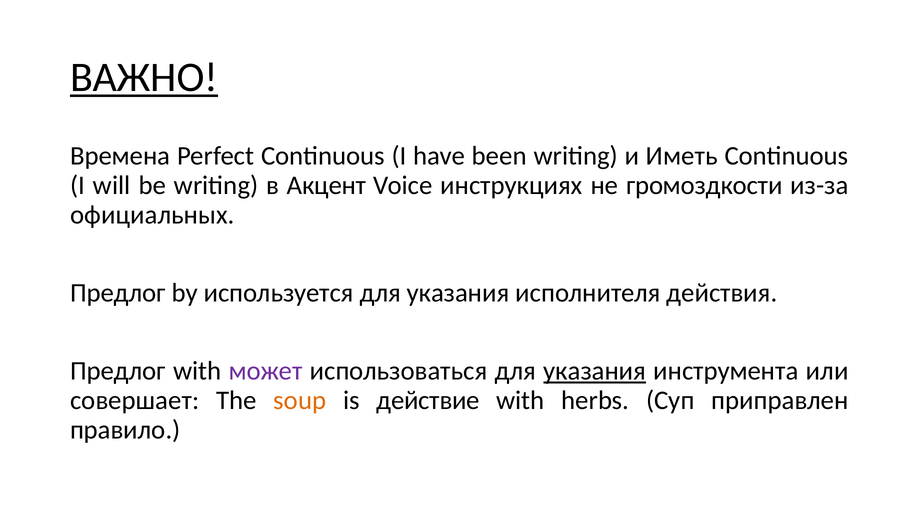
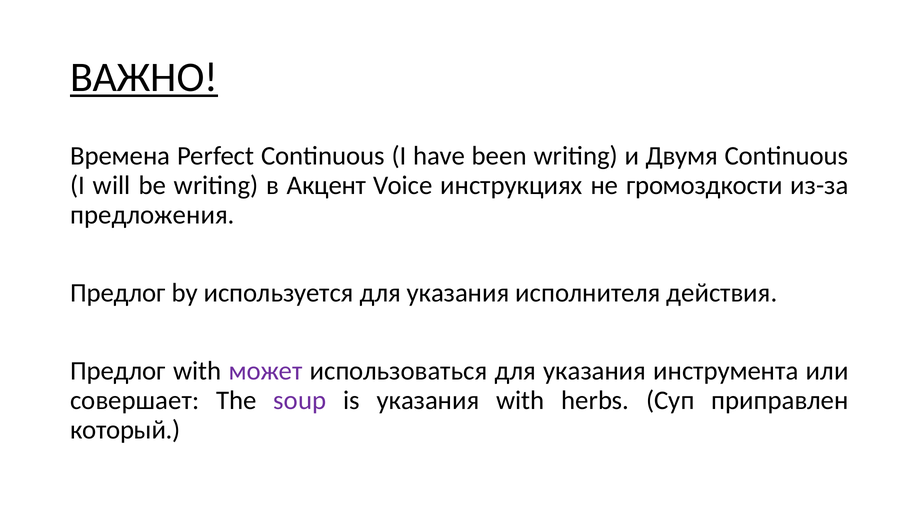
Иметь: Иметь -> Двумя
официальных: официальных -> предложения
указания at (595, 371) underline: present -> none
soup colour: orange -> purple
is действие: действие -> указания
правило: правило -> который
